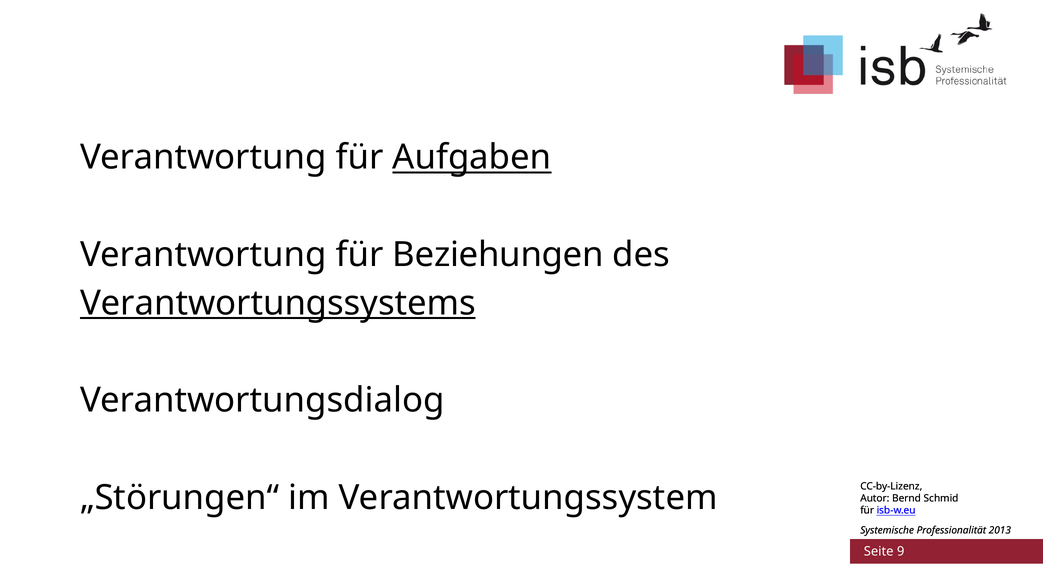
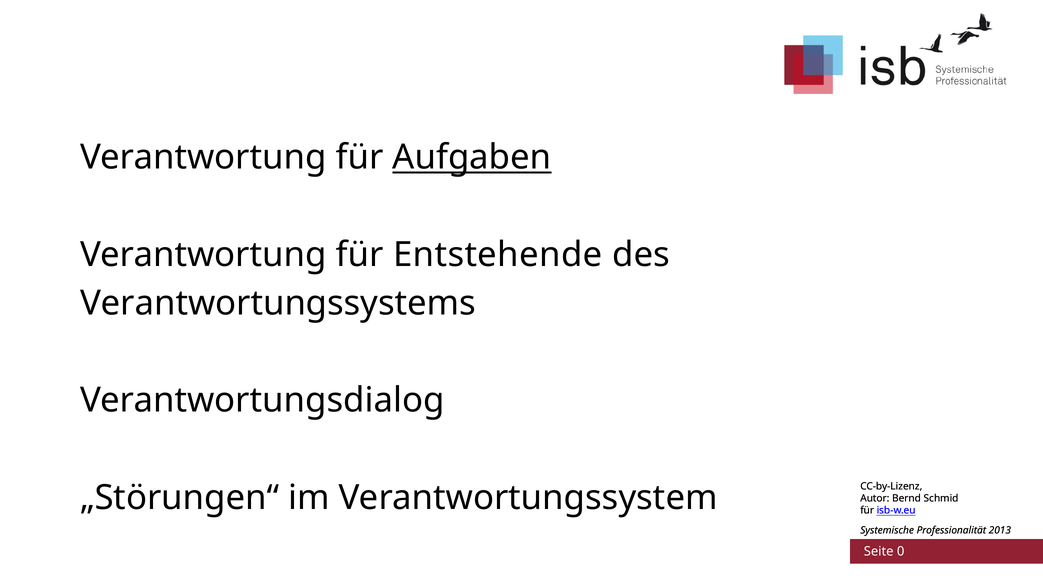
Beziehungen: Beziehungen -> Entstehende
Verantwortungssystems underline: present -> none
9: 9 -> 0
